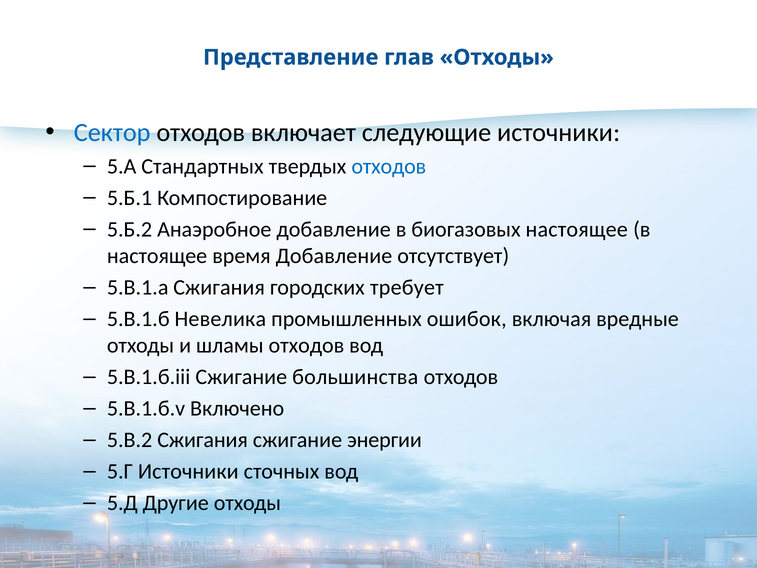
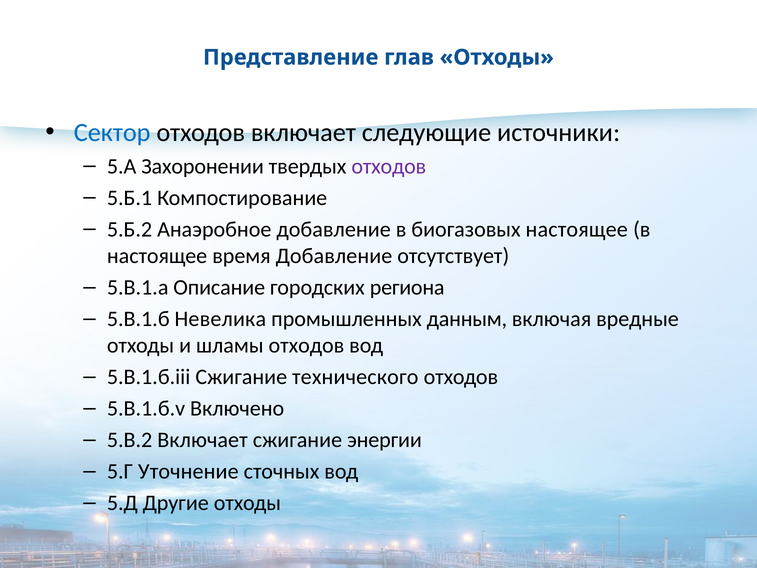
Стандартных: Стандартных -> Захоронении
отходов at (389, 166) colour: blue -> purple
5.В.1.а Сжигания: Сжигания -> Описание
требует: требует -> региона
ошибок: ошибок -> данным
большинства: большинства -> технического
5.В.2 Сжигания: Сжигания -> Включает
5.Г Источники: Источники -> Уточнение
